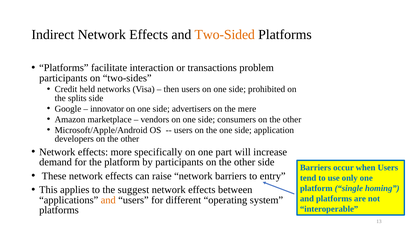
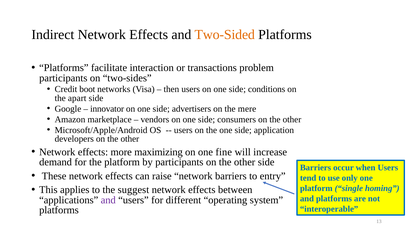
held: held -> boot
prohibited: prohibited -> conditions
splits: splits -> apart
specifically: specifically -> maximizing
part: part -> fine
and at (108, 200) colour: orange -> purple
